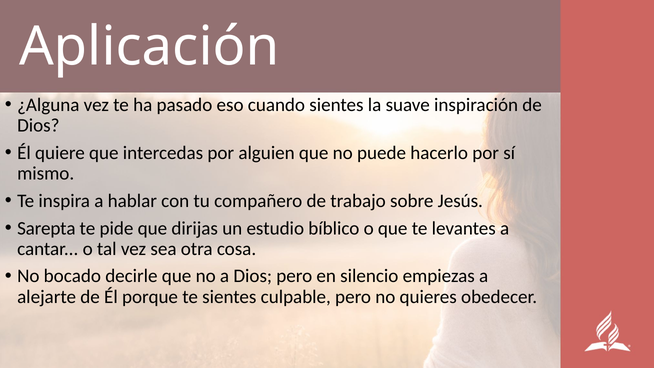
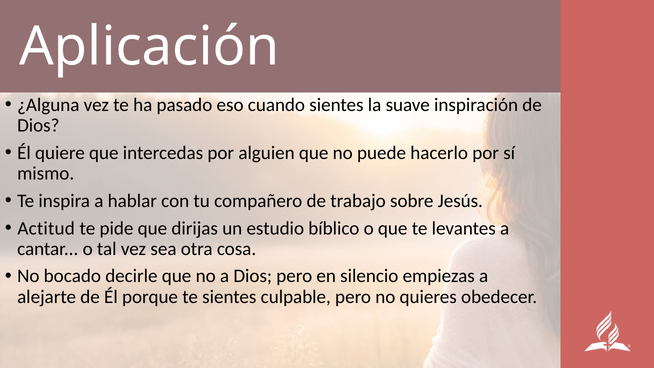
Sarepta: Sarepta -> Actitud
